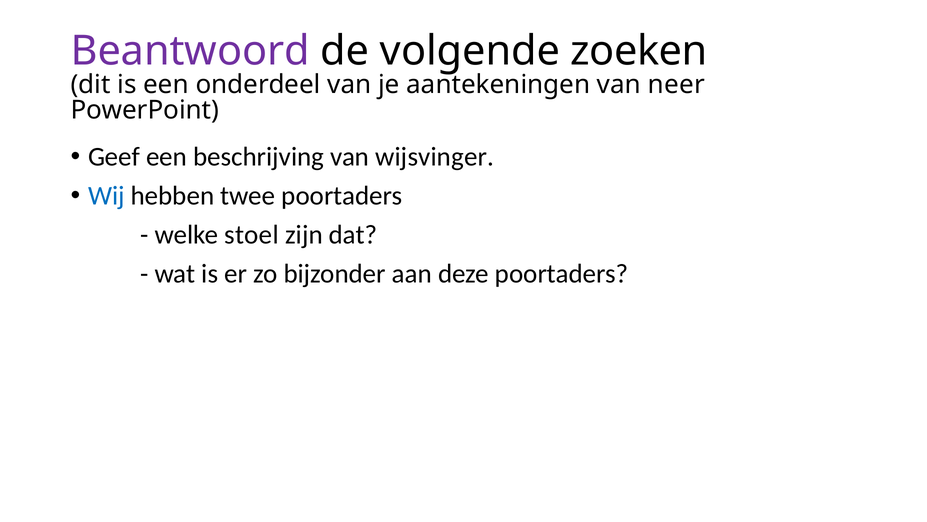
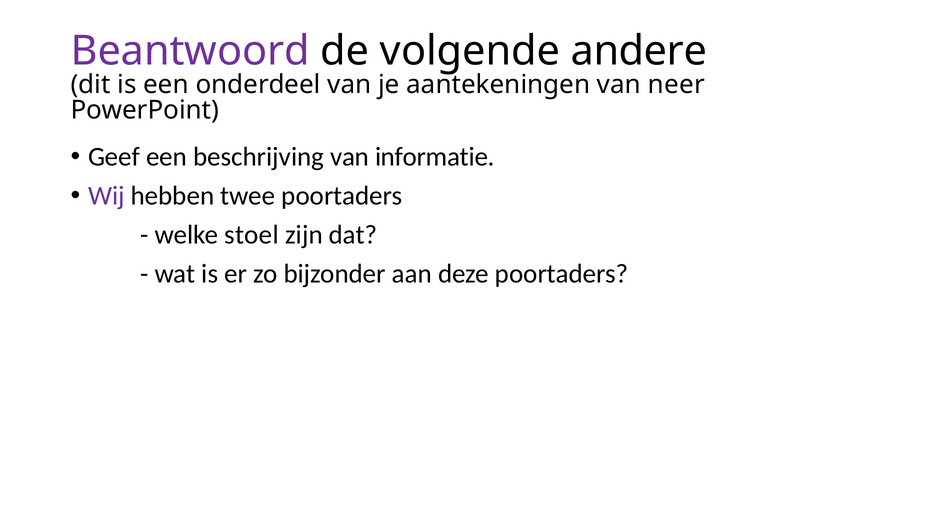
zoeken: zoeken -> andere
wijsvinger: wijsvinger -> informatie
Wij colour: blue -> purple
